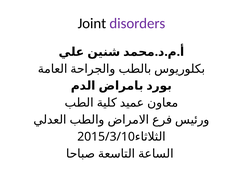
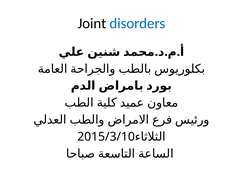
disorders colour: purple -> blue
